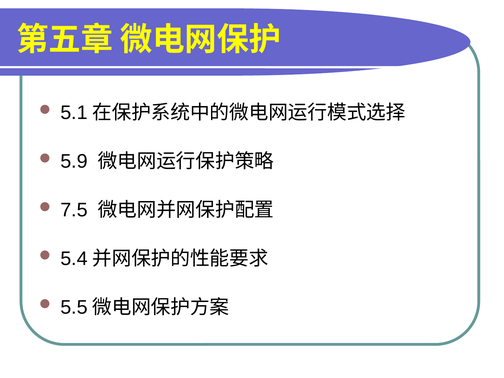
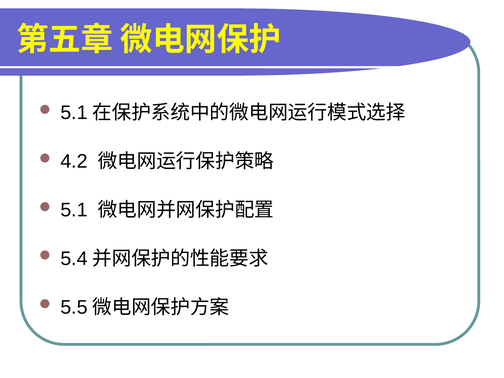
5.9: 5.9 -> 4.2
7.5 at (74, 210): 7.5 -> 5.1
